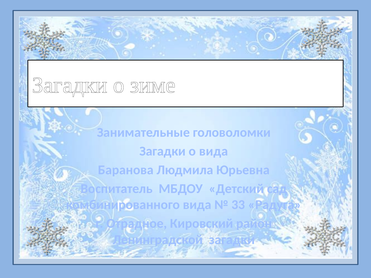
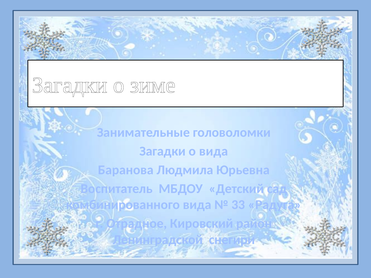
Ленинградской загадки: загадки -> снегири
